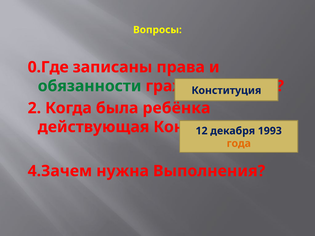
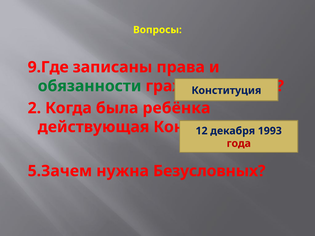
0.Где: 0.Где -> 9.Где
года colour: orange -> red
4.Зачем: 4.Зачем -> 5.Зачем
Выполнения: Выполнения -> Безусловных
